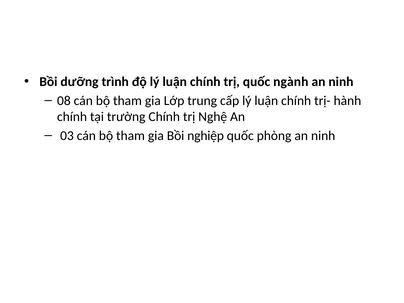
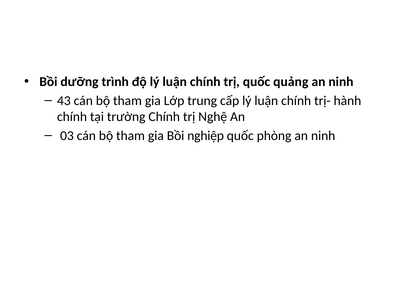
ngành: ngành -> quảng
08: 08 -> 43
